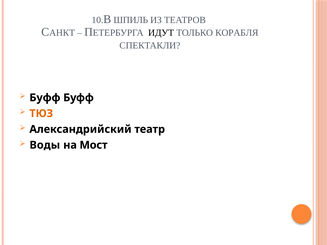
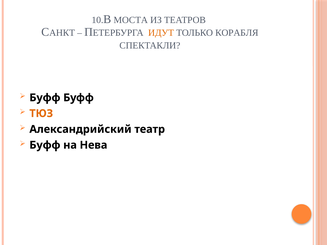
ШПИЛЬ: ШПИЛЬ -> МОСТА
ИДУТ colour: black -> orange
Воды at (45, 145): Воды -> Буфф
Мост: Мост -> Нева
